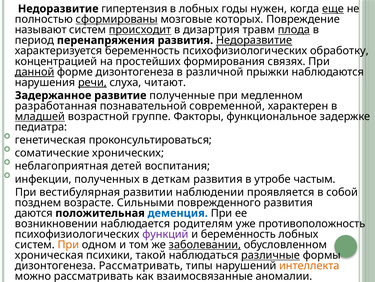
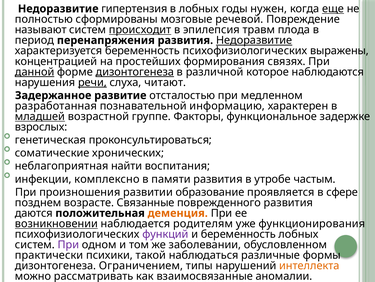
сформированы underline: present -> none
которых: которых -> речевой
дизартрия: дизартрия -> эпилепсия
плода underline: present -> none
обработку: обработку -> выражены
дизонтогенеза at (135, 72) underline: none -> present
прыжки: прыжки -> которое
полученные: полученные -> отсталостью
современной: современной -> информацию
педиатра: педиатра -> взрослых
детей: детей -> найти
полученных: полученных -> комплексно
деткам: деткам -> памяти
вестибулярная: вестибулярная -> произношения
наблюдении: наблюдении -> образование
собой: собой -> сфере
Сильными: Сильными -> Связанные
деменция colour: blue -> orange
возникновении underline: none -> present
противоположность: противоположность -> функционирования
При at (68, 244) colour: orange -> purple
заболевании underline: present -> none
хроническая: хроническая -> практически
различные underline: present -> none
дизонтогенеза Рассматривать: Рассматривать -> Ограничением
